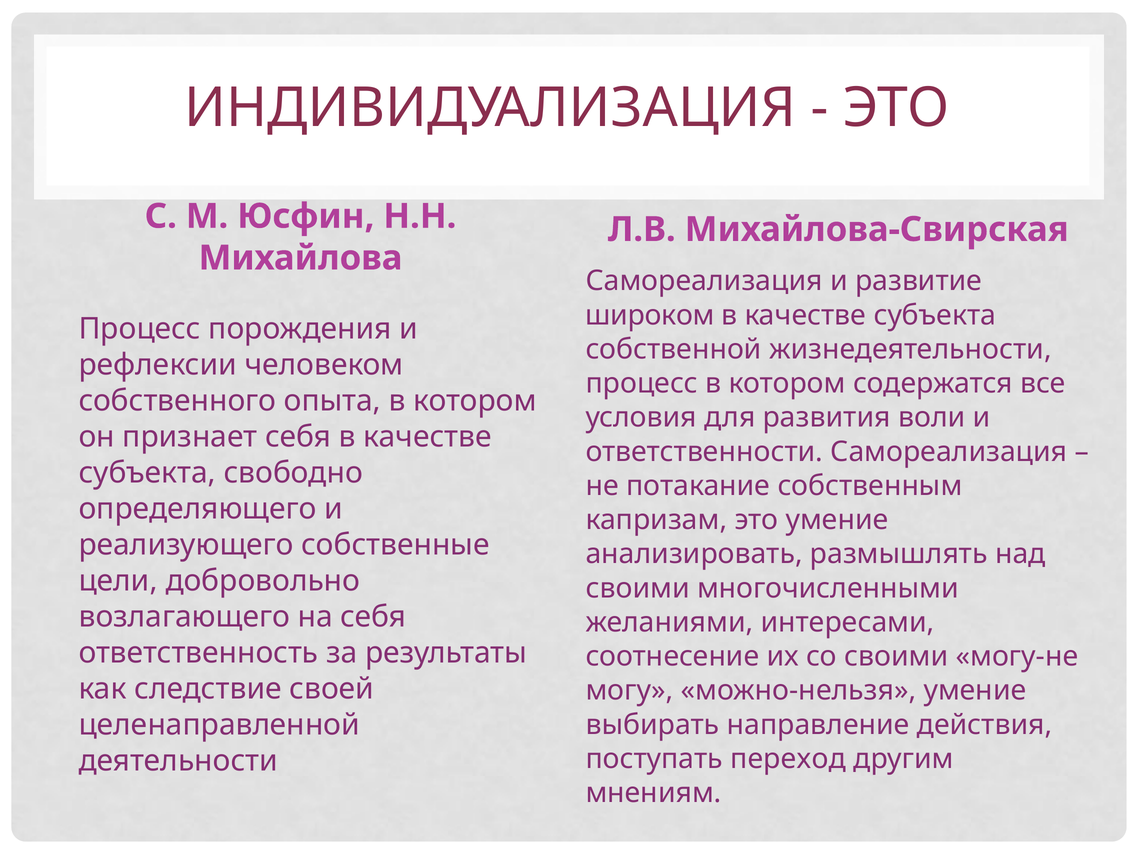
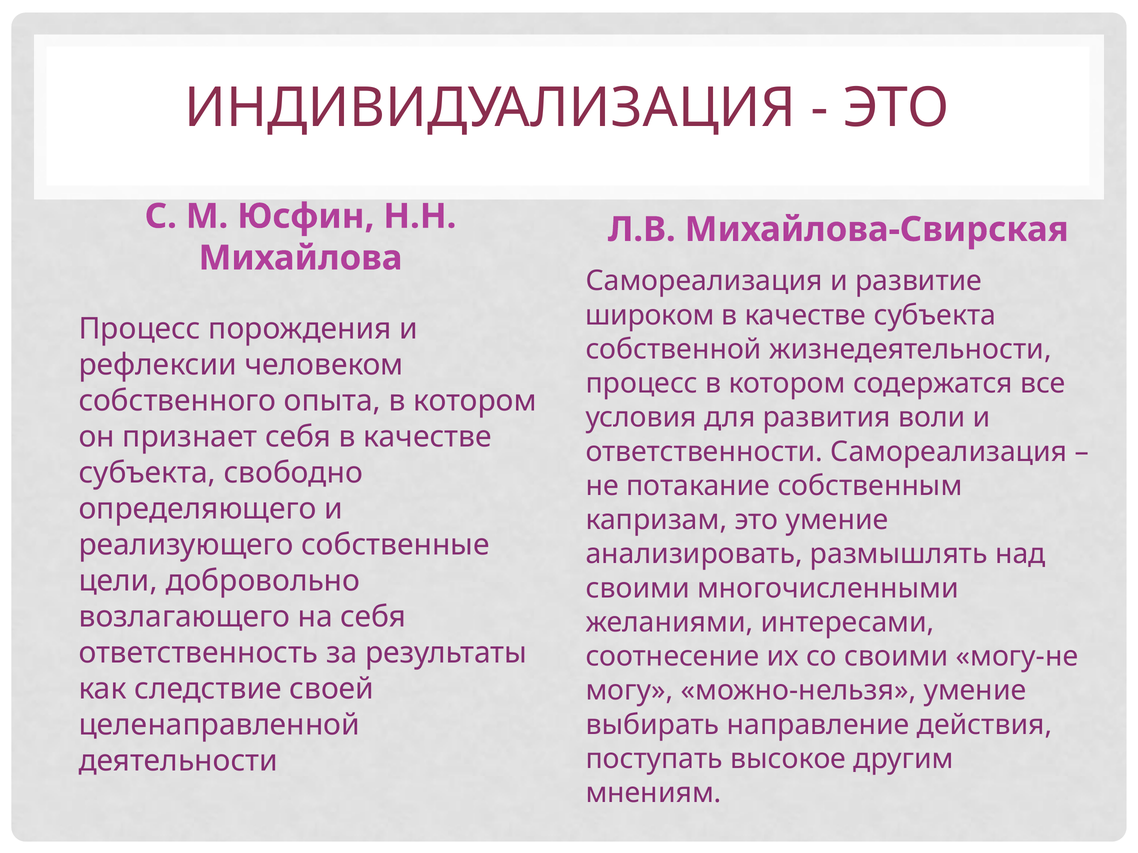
переход: переход -> высокое
